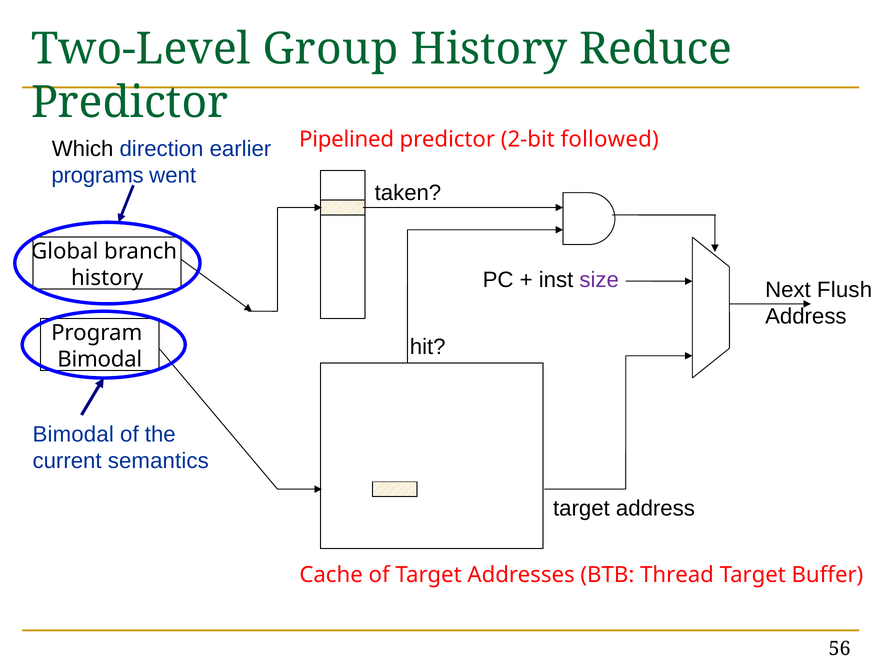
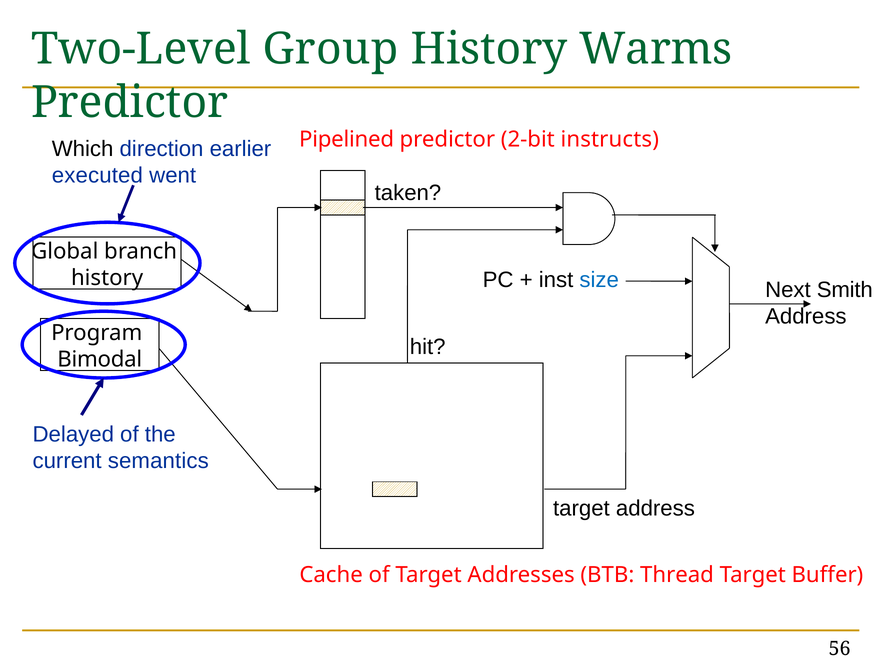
Reduce: Reduce -> Warms
followed: followed -> instructs
programs: programs -> executed
size colour: purple -> blue
Flush: Flush -> Smith
Bimodal at (73, 434): Bimodal -> Delayed
